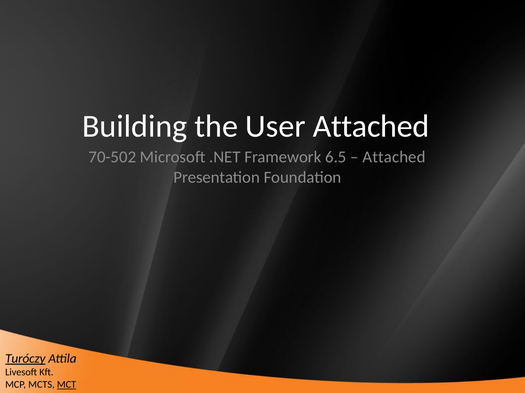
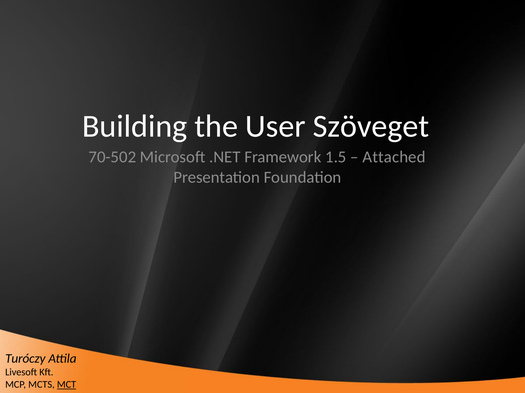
User Attached: Attached -> Szöveget
6.5: 6.5 -> 1.5
Turóczy underline: present -> none
